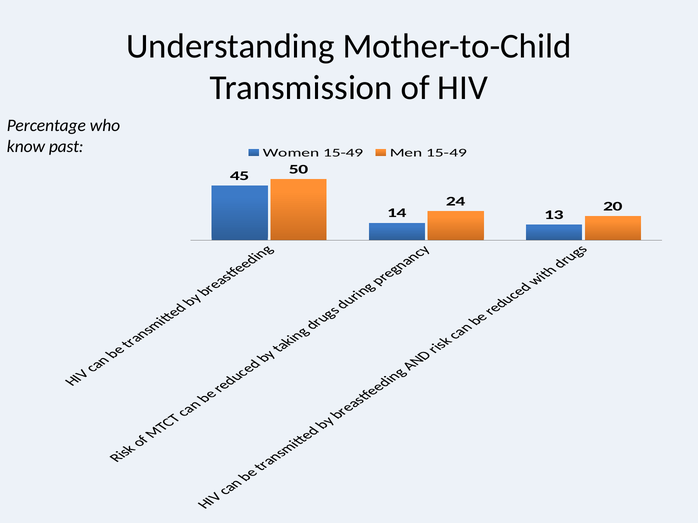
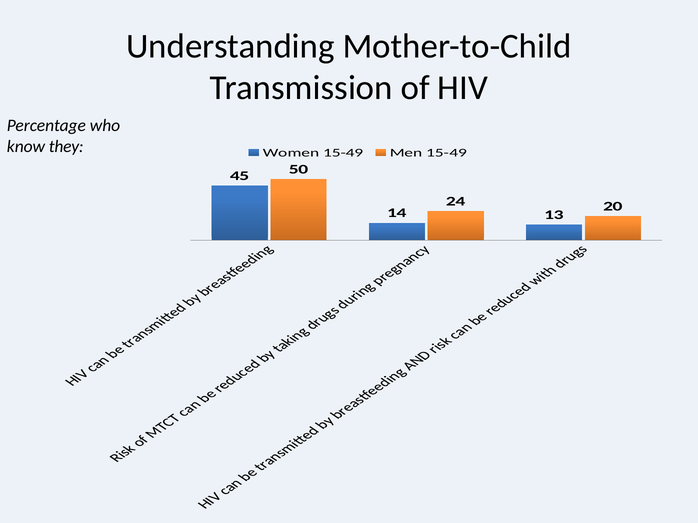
past: past -> they
